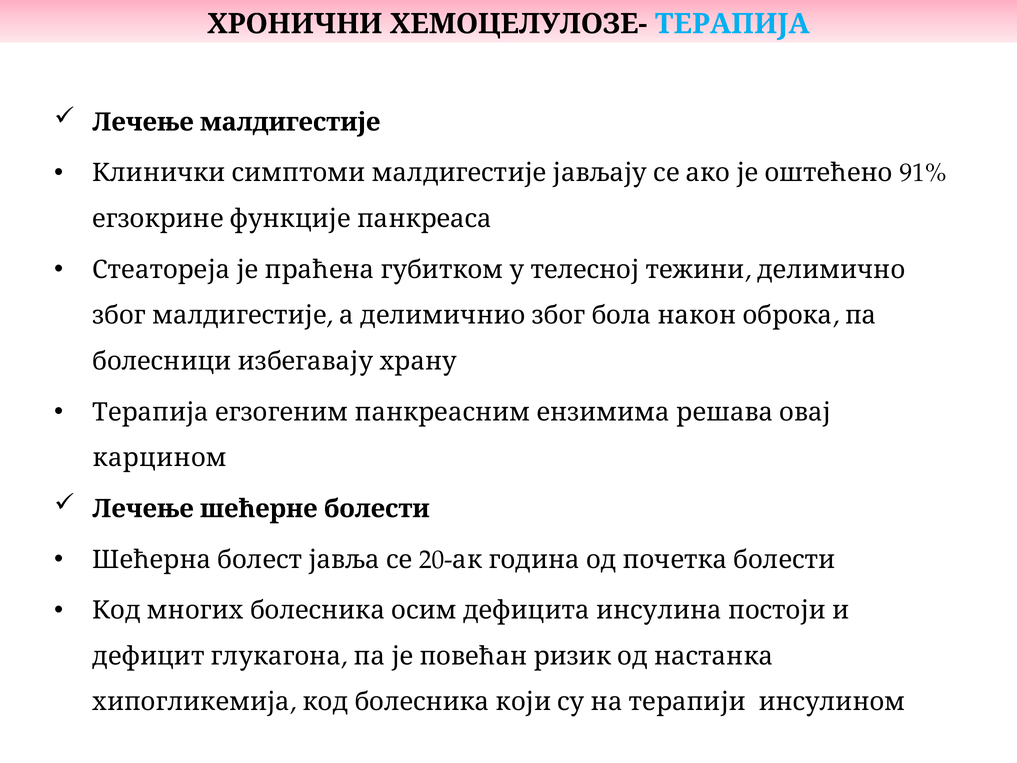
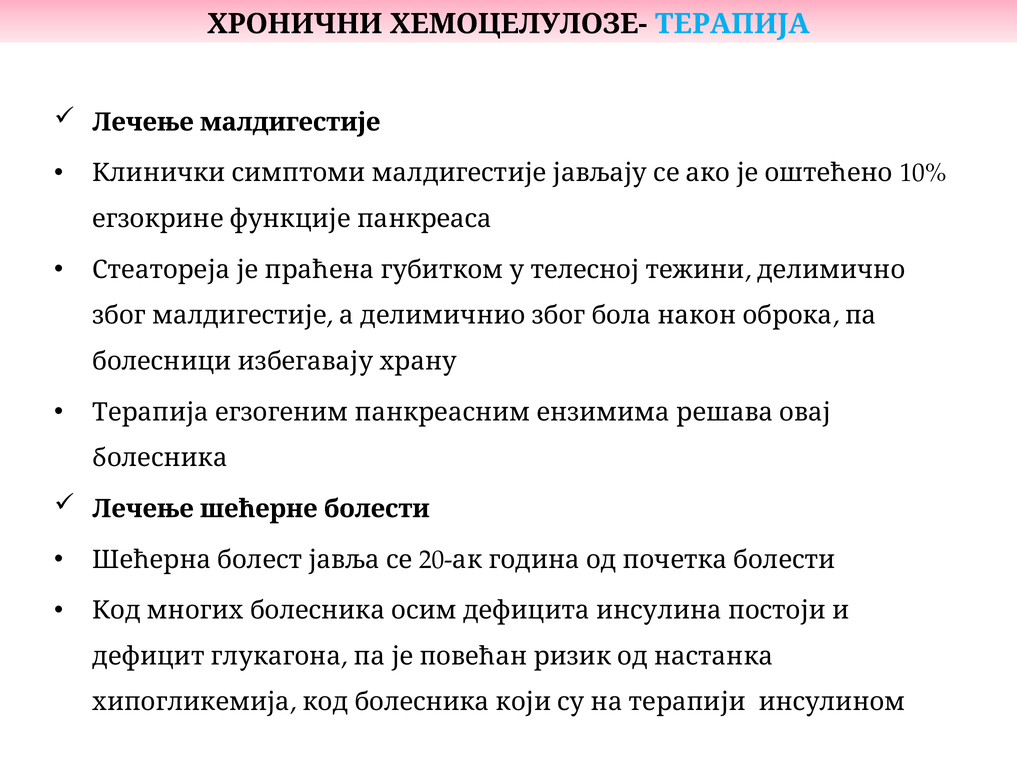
91%: 91% -> 10%
карцином: карцином -> болесника
